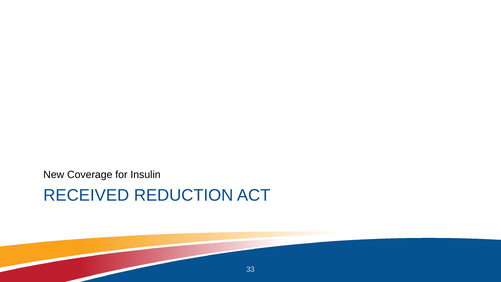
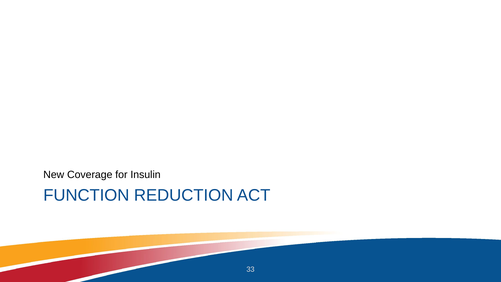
RECEIVED: RECEIVED -> FUNCTION
